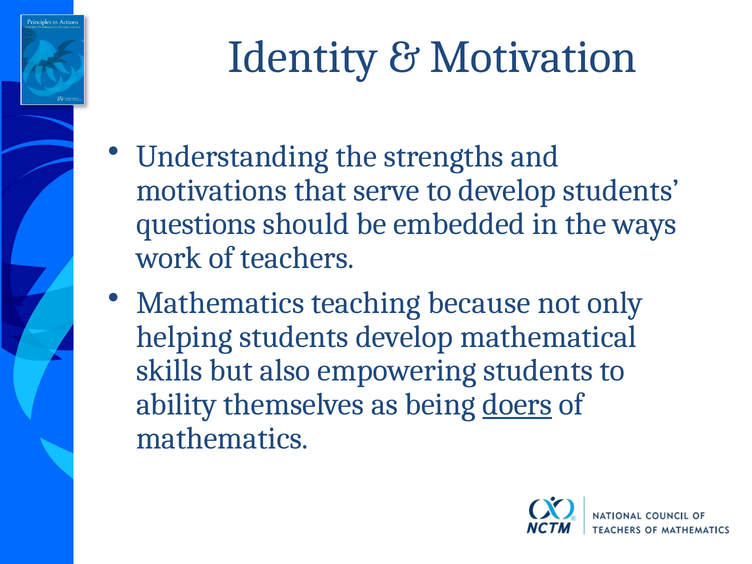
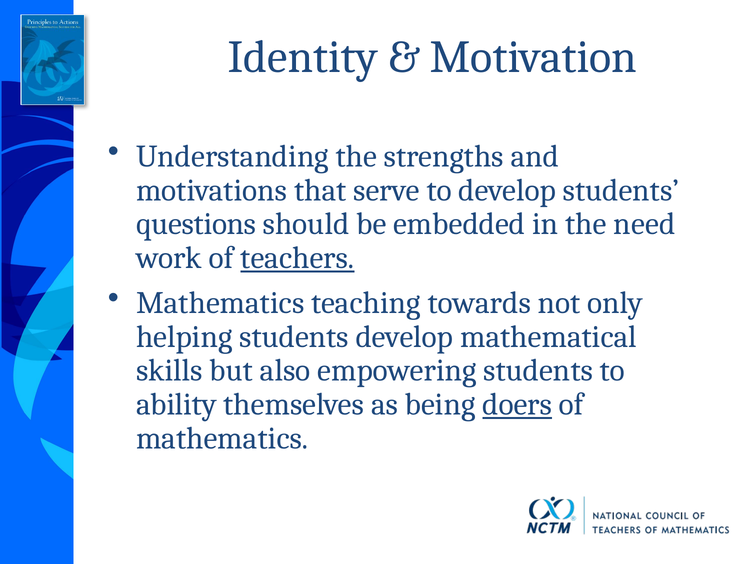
ways: ways -> need
teachers underline: none -> present
because: because -> towards
